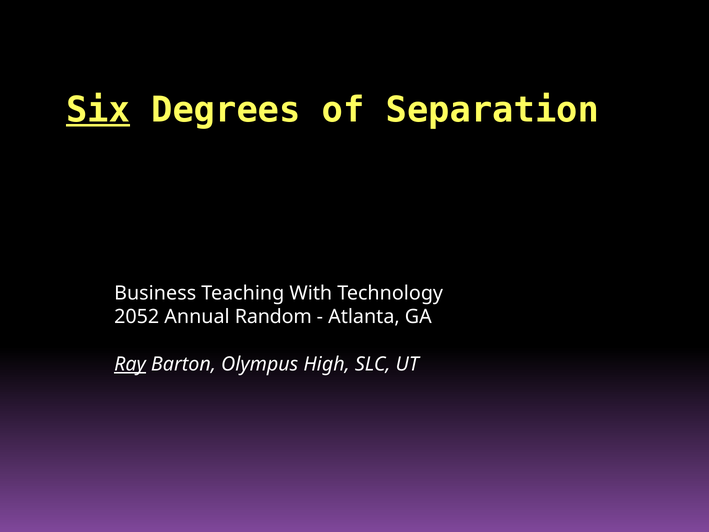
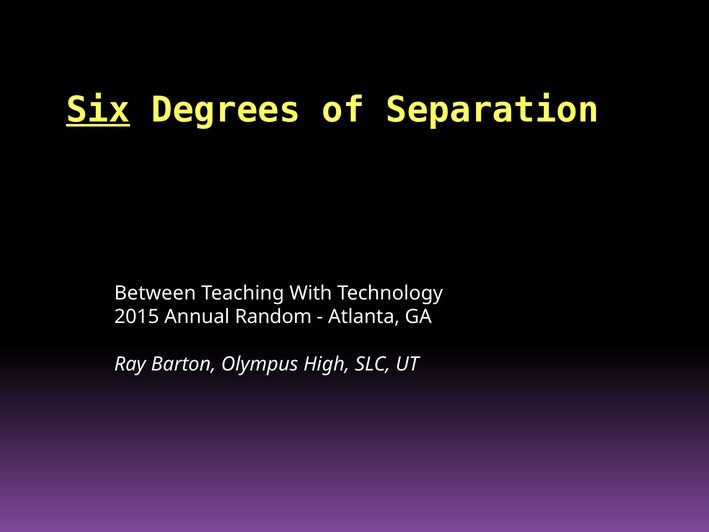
Business: Business -> Between
2052: 2052 -> 2015
Ray underline: present -> none
